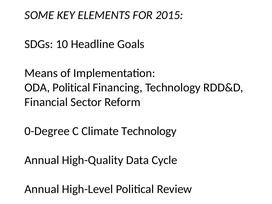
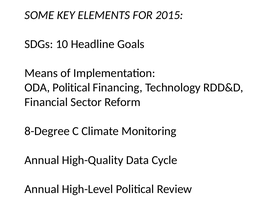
0-Degree: 0-Degree -> 8-Degree
Climate Technology: Technology -> Monitoring
